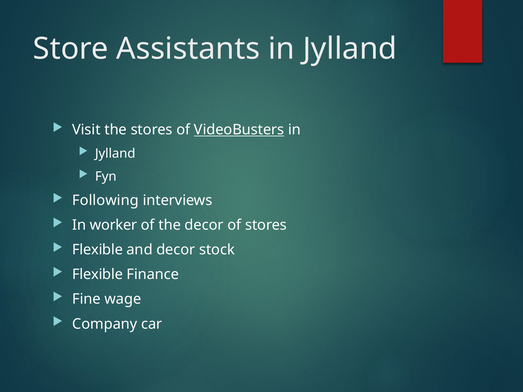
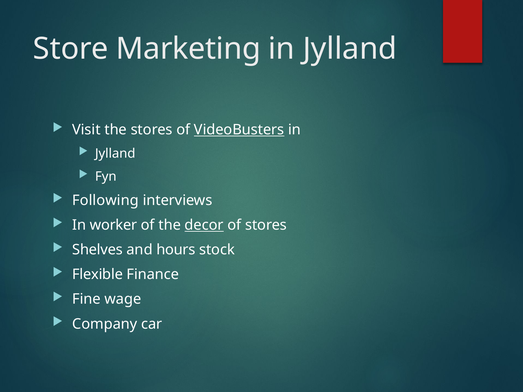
Assistants: Assistants -> Marketing
decor at (204, 225) underline: none -> present
Flexible at (98, 250): Flexible -> Shelves
and decor: decor -> hours
